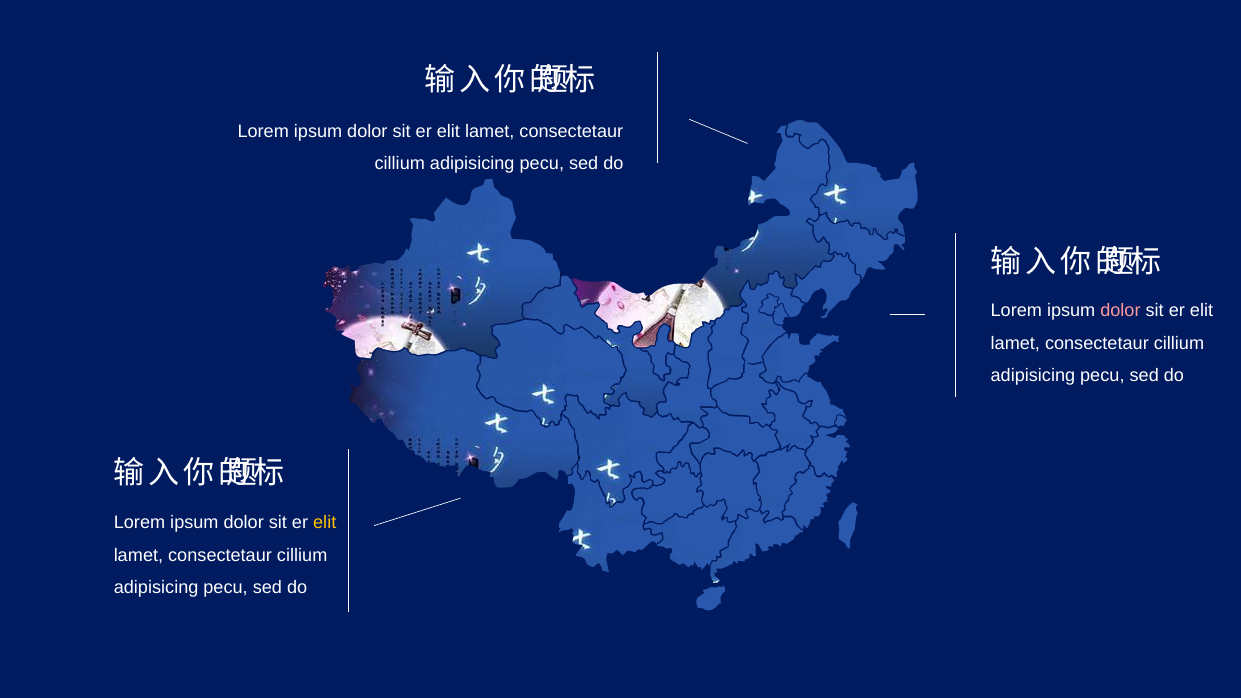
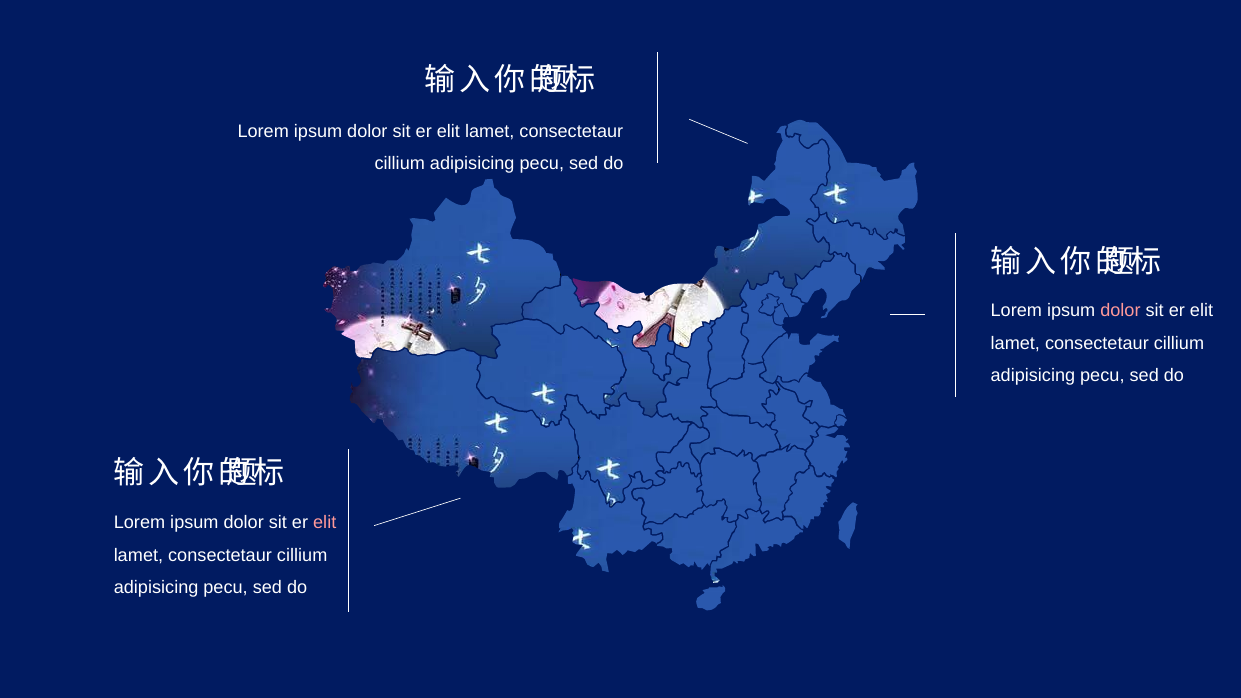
elit at (325, 523) colour: yellow -> pink
